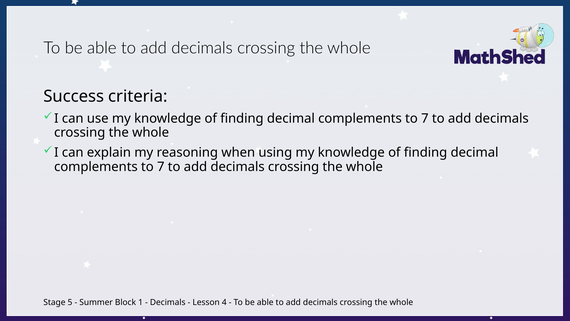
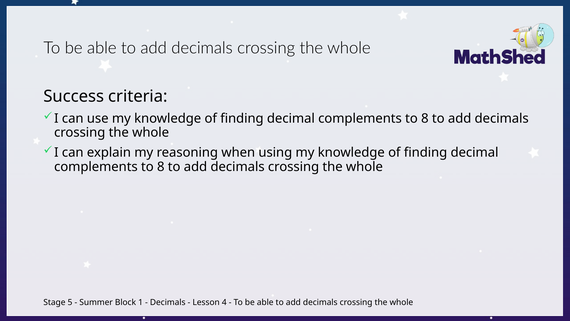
7 at (425, 118): 7 -> 8
7 at (161, 167): 7 -> 8
